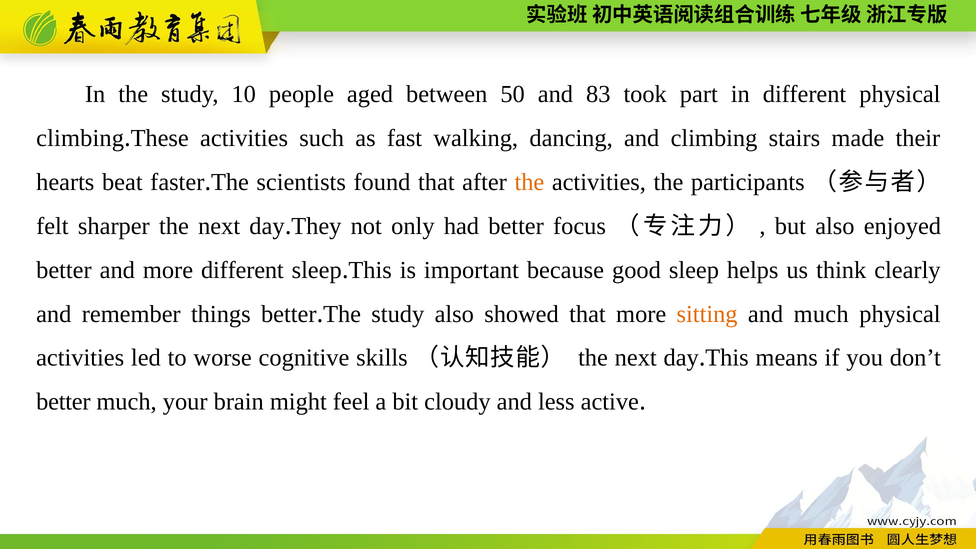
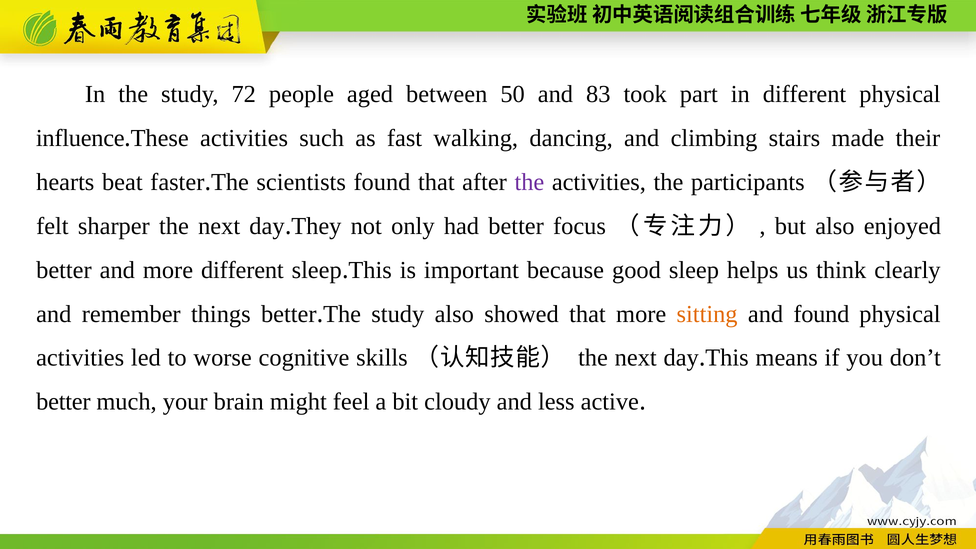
10: 10 -> 72
climbing at (80, 138): climbing -> influence
the at (529, 182) colour: orange -> purple
and much: much -> found
